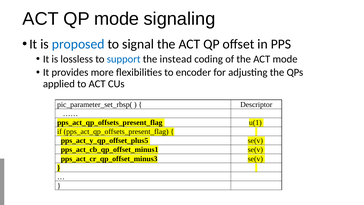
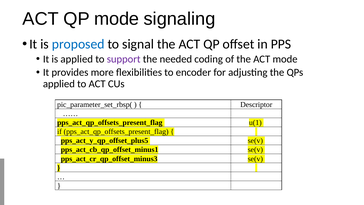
is lossless: lossless -> applied
support colour: blue -> purple
instead: instead -> needed
